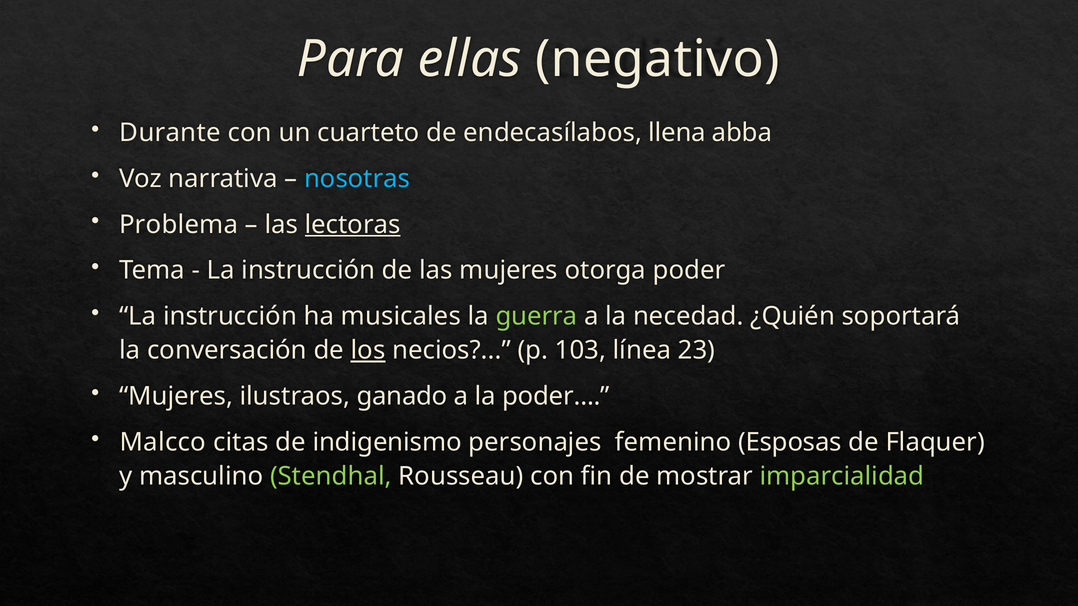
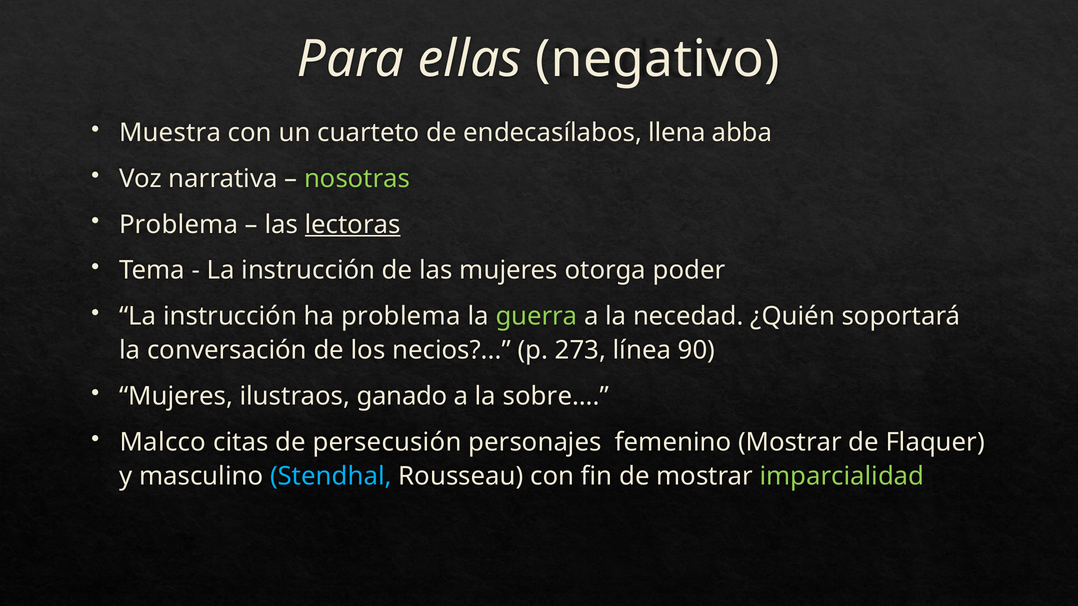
Durante: Durante -> Muestra
nosotras colour: light blue -> light green
ha musicales: musicales -> problema
los underline: present -> none
103: 103 -> 273
23: 23 -> 90
poder…: poder… -> sobre…
indigenismo: indigenismo -> persecusión
femenino Esposas: Esposas -> Mostrar
Stendhal colour: light green -> light blue
